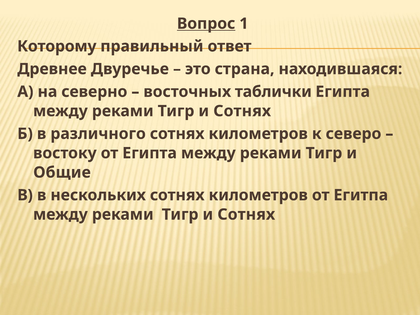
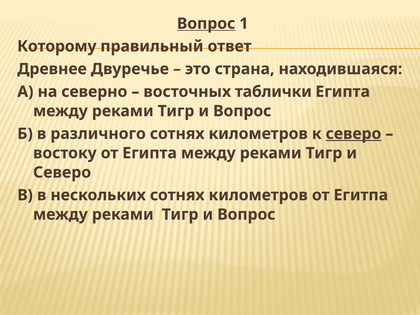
Сотнях at (242, 111): Сотнях -> Вопрос
северо at (353, 134) underline: none -> present
Общие at (62, 172): Общие -> Северо
Сотнях at (246, 214): Сотнях -> Вопрос
